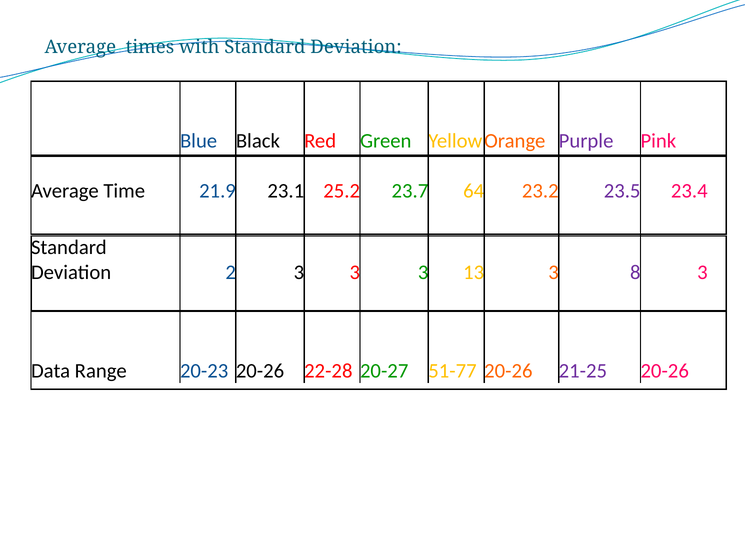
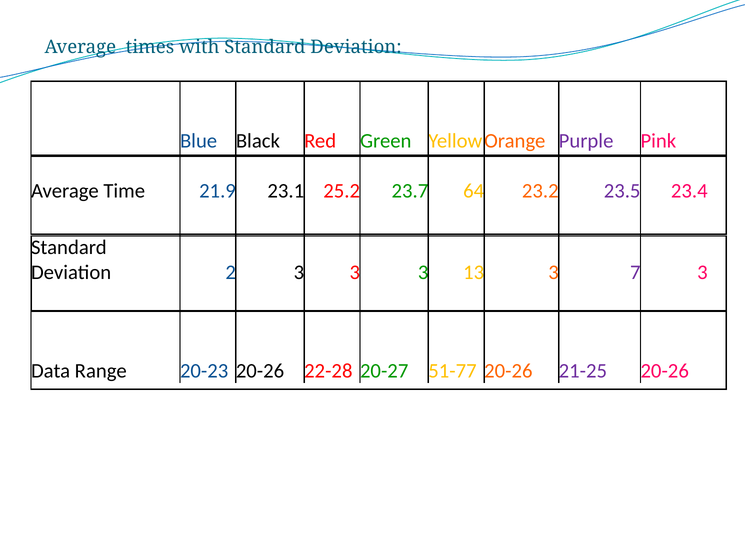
8: 8 -> 7
